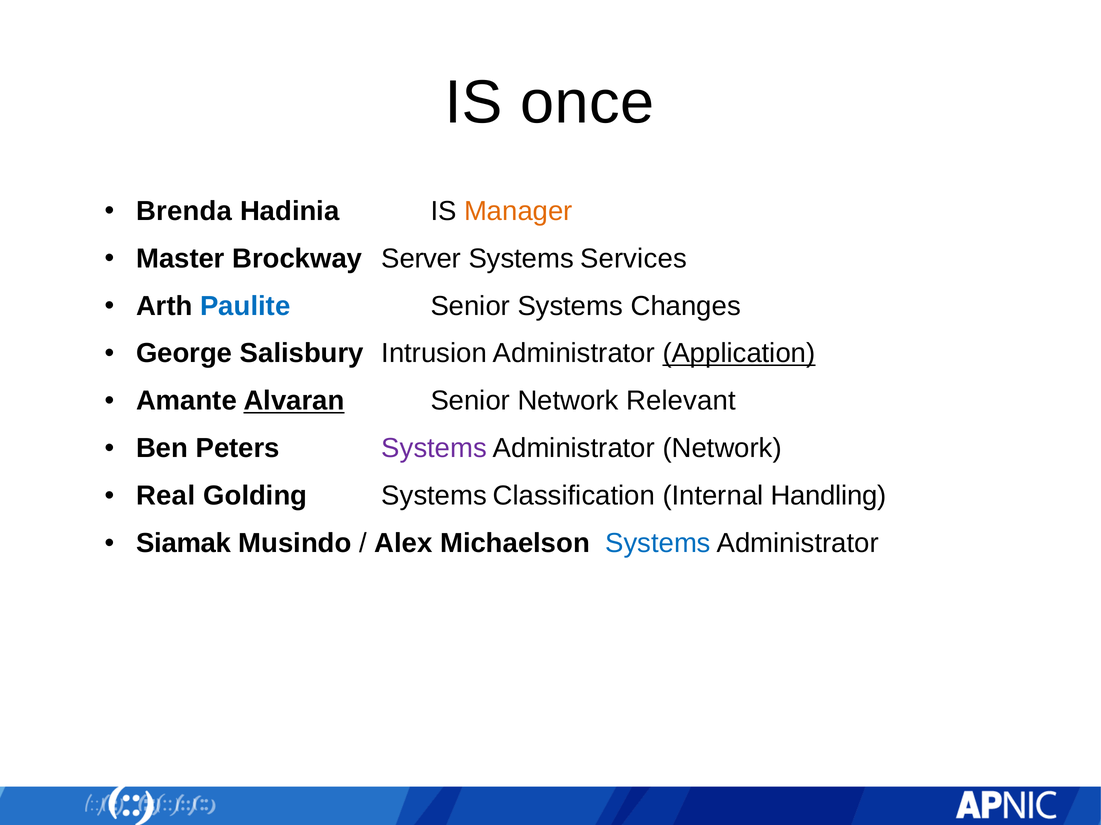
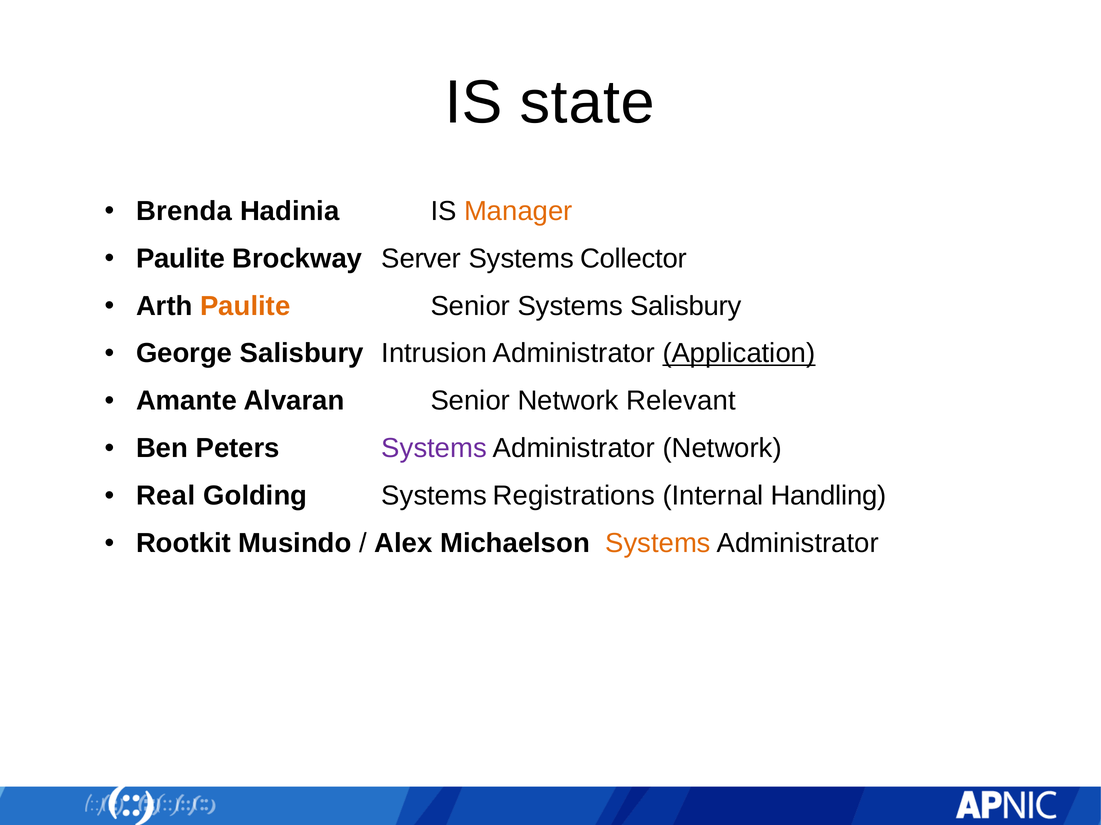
once: once -> state
Master at (180, 259): Master -> Paulite
Services: Services -> Collector
Paulite at (245, 306) colour: blue -> orange
Systems Changes: Changes -> Salisbury
Alvaran underline: present -> none
Classification: Classification -> Registrations
Siamak: Siamak -> Rootkit
Systems at (658, 544) colour: blue -> orange
